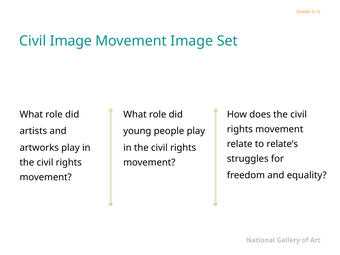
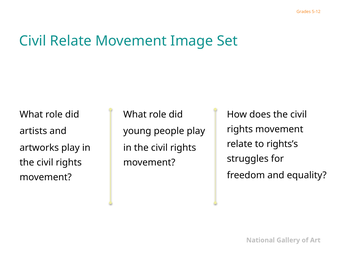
Civil Image: Image -> Relate
relate’s: relate’s -> rights’s
